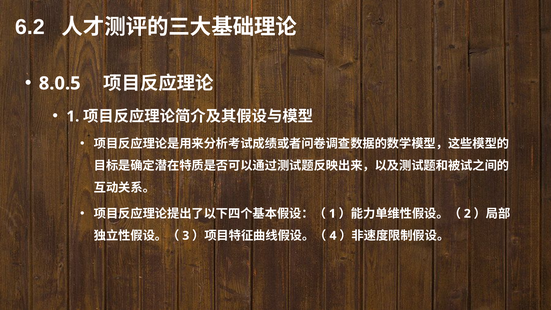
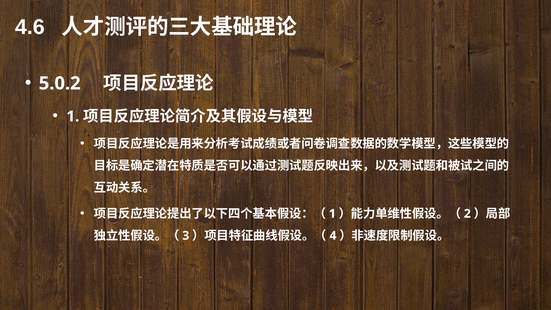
6.2: 6.2 -> 4.6
8.0.5: 8.0.5 -> 5.0.2
